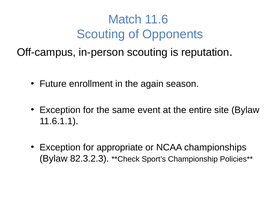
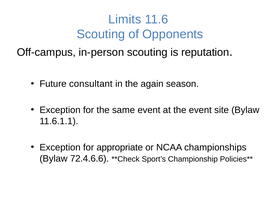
Match: Match -> Limits
enrollment: enrollment -> consultant
the entire: entire -> event
82.3.2.3: 82.3.2.3 -> 72.4.6.6
